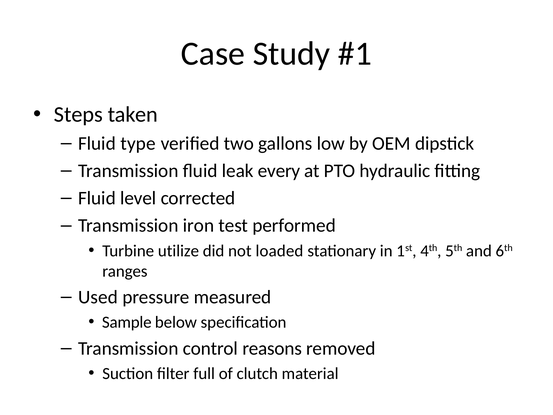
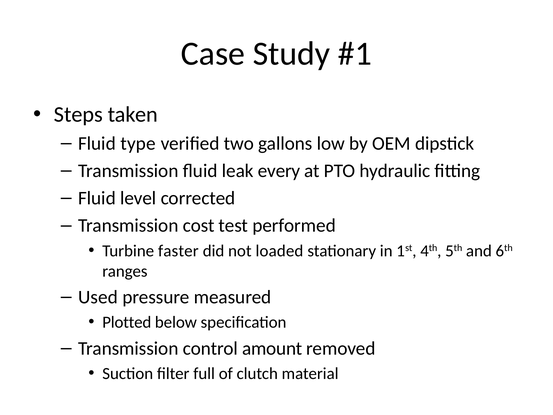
iron: iron -> cost
utilize: utilize -> faster
Sample: Sample -> Plotted
reasons: reasons -> amount
